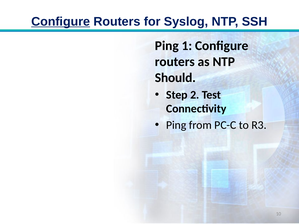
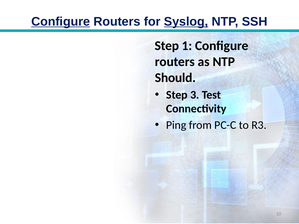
Syslog underline: none -> present
Ping at (167, 46): Ping -> Step
2: 2 -> 3
